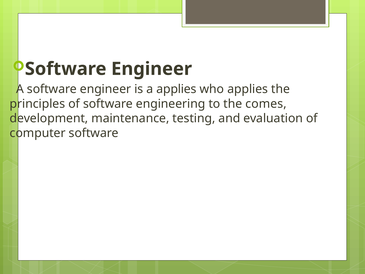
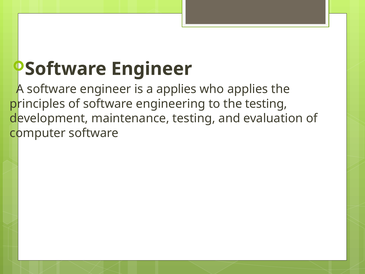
the comes: comes -> testing
